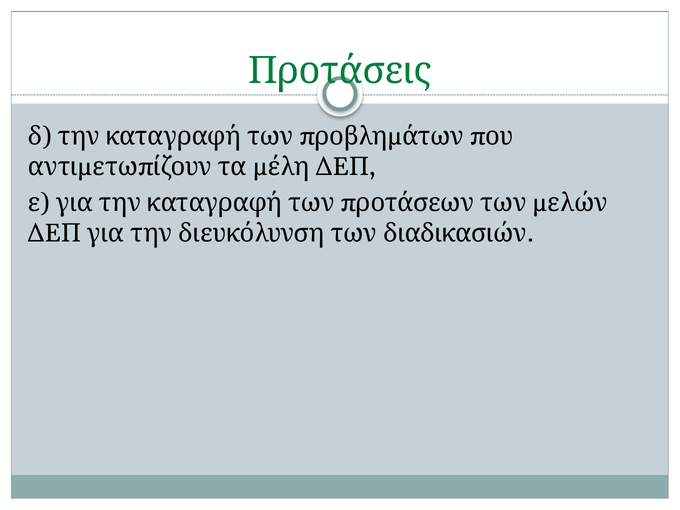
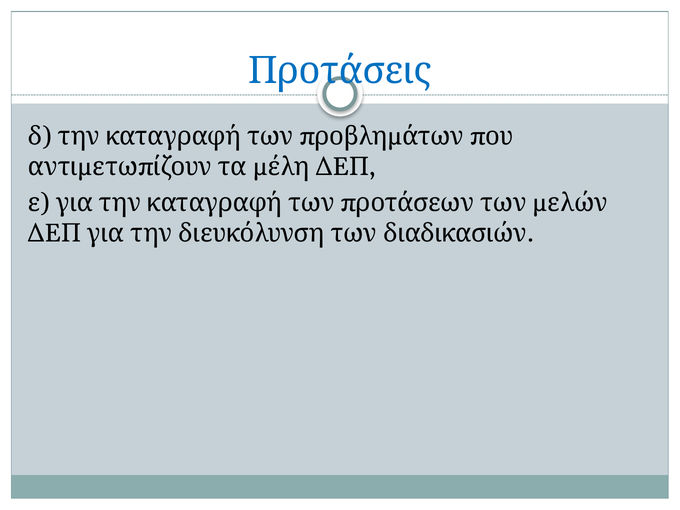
Προτάσεις colour: green -> blue
